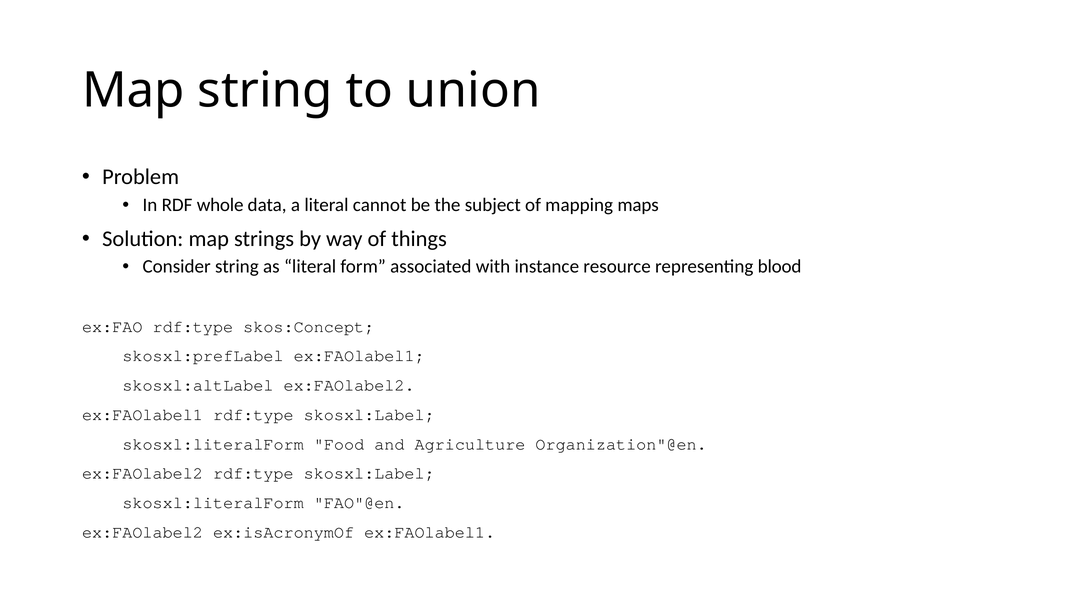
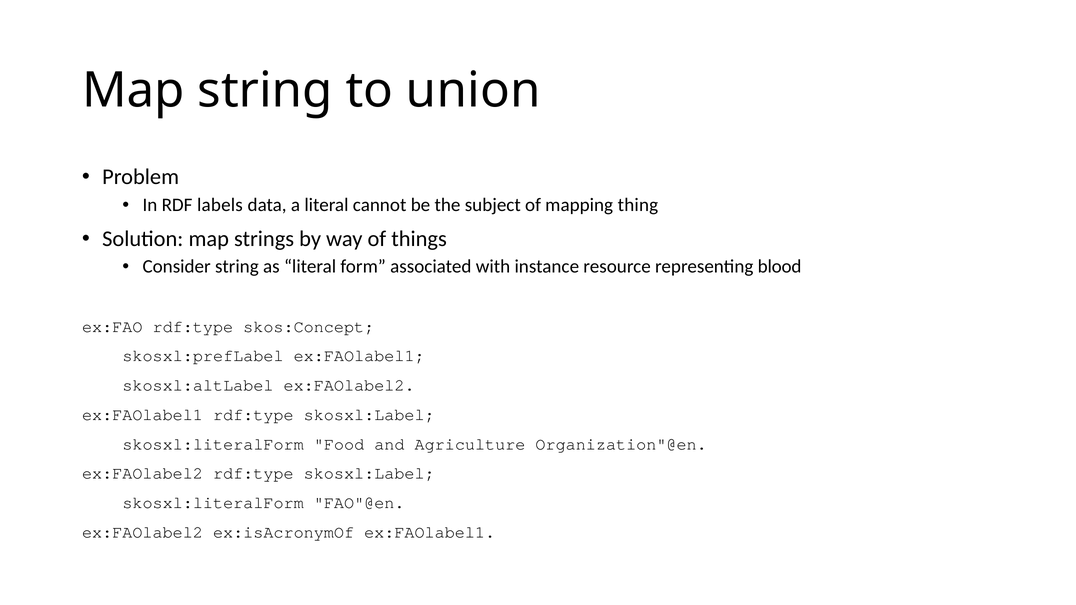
whole: whole -> labels
maps: maps -> thing
